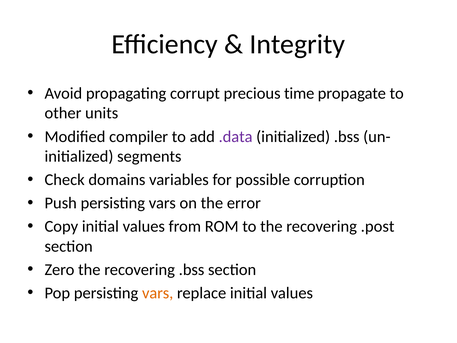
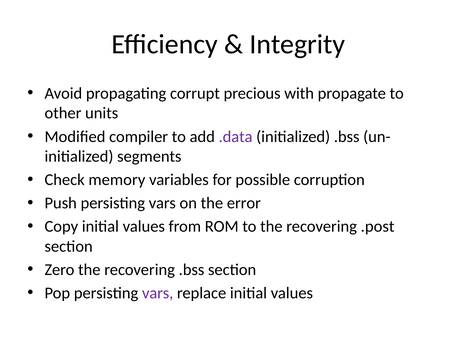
time: time -> with
domains: domains -> memory
vars at (158, 293) colour: orange -> purple
